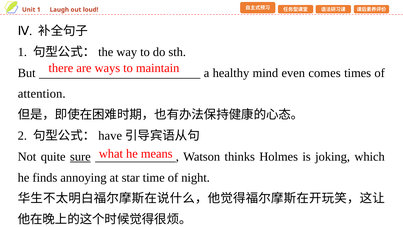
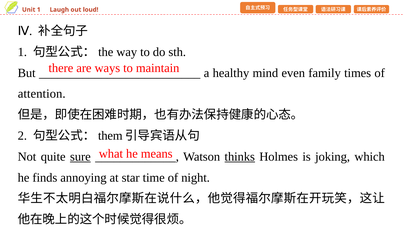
comes: comes -> family
have: have -> them
thinks underline: none -> present
